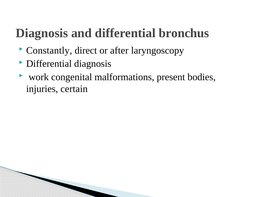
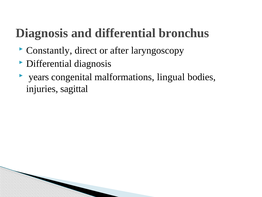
work: work -> years
present: present -> lingual
certain: certain -> sagittal
